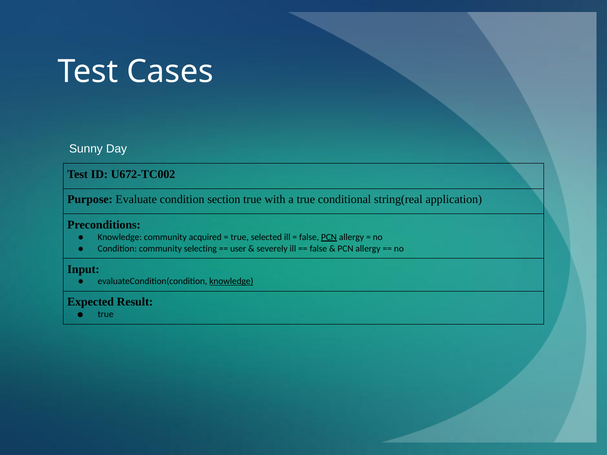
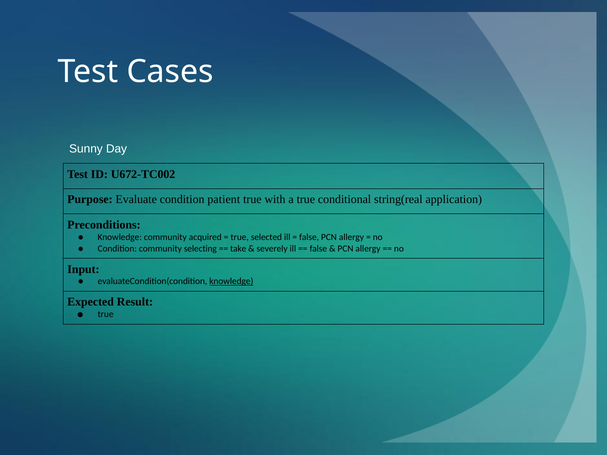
section: section -> patient
PCN at (329, 237) underline: present -> none
user: user -> take
